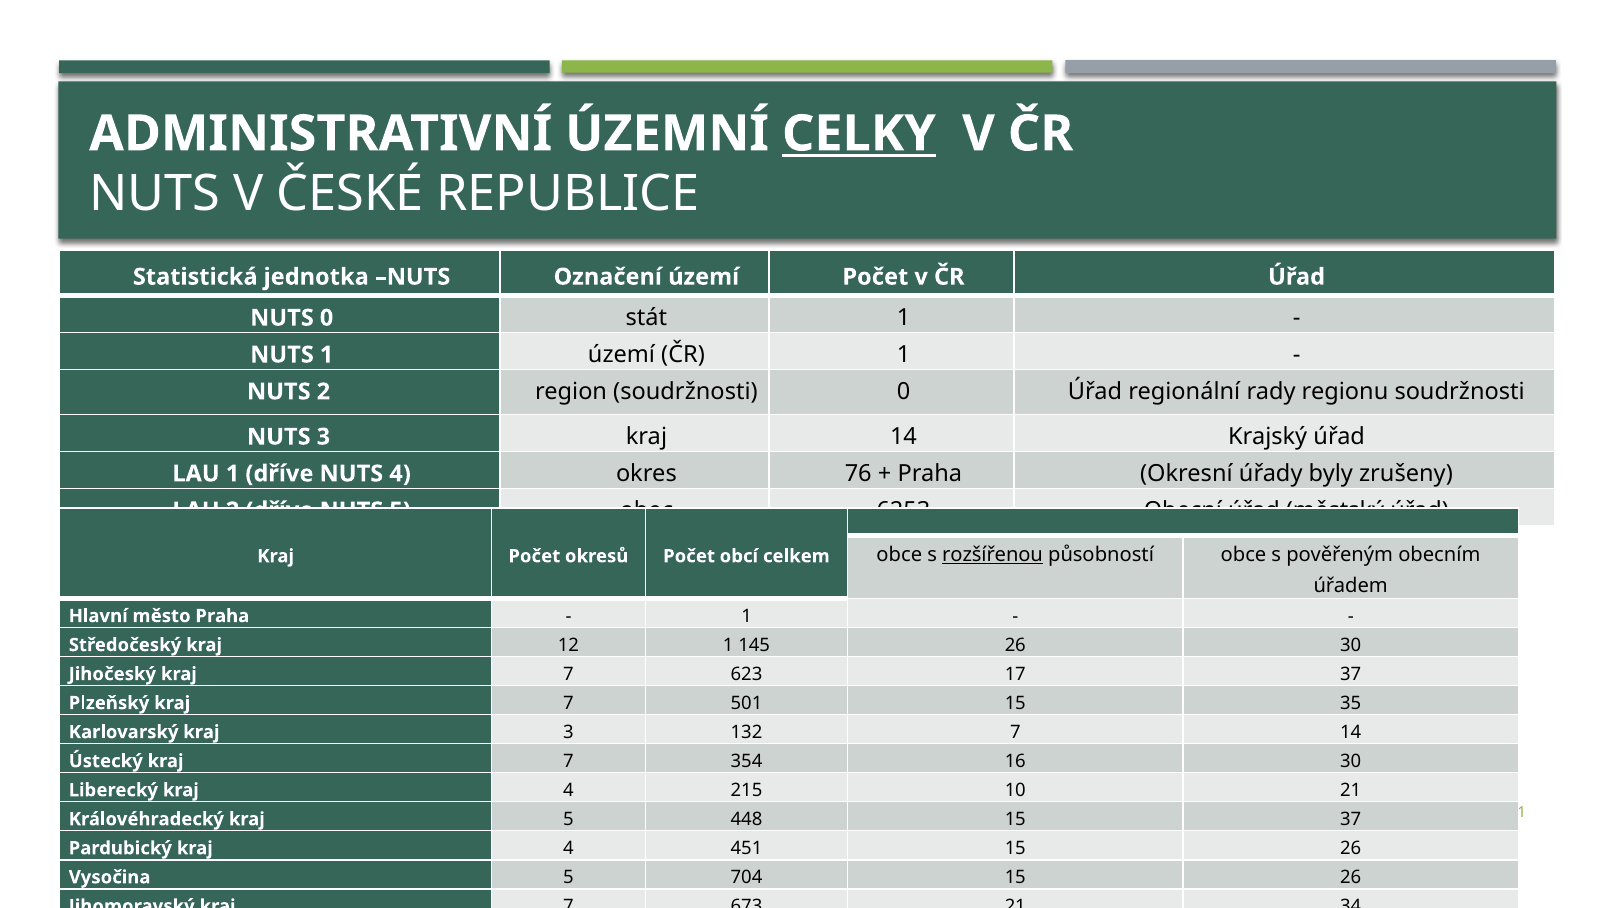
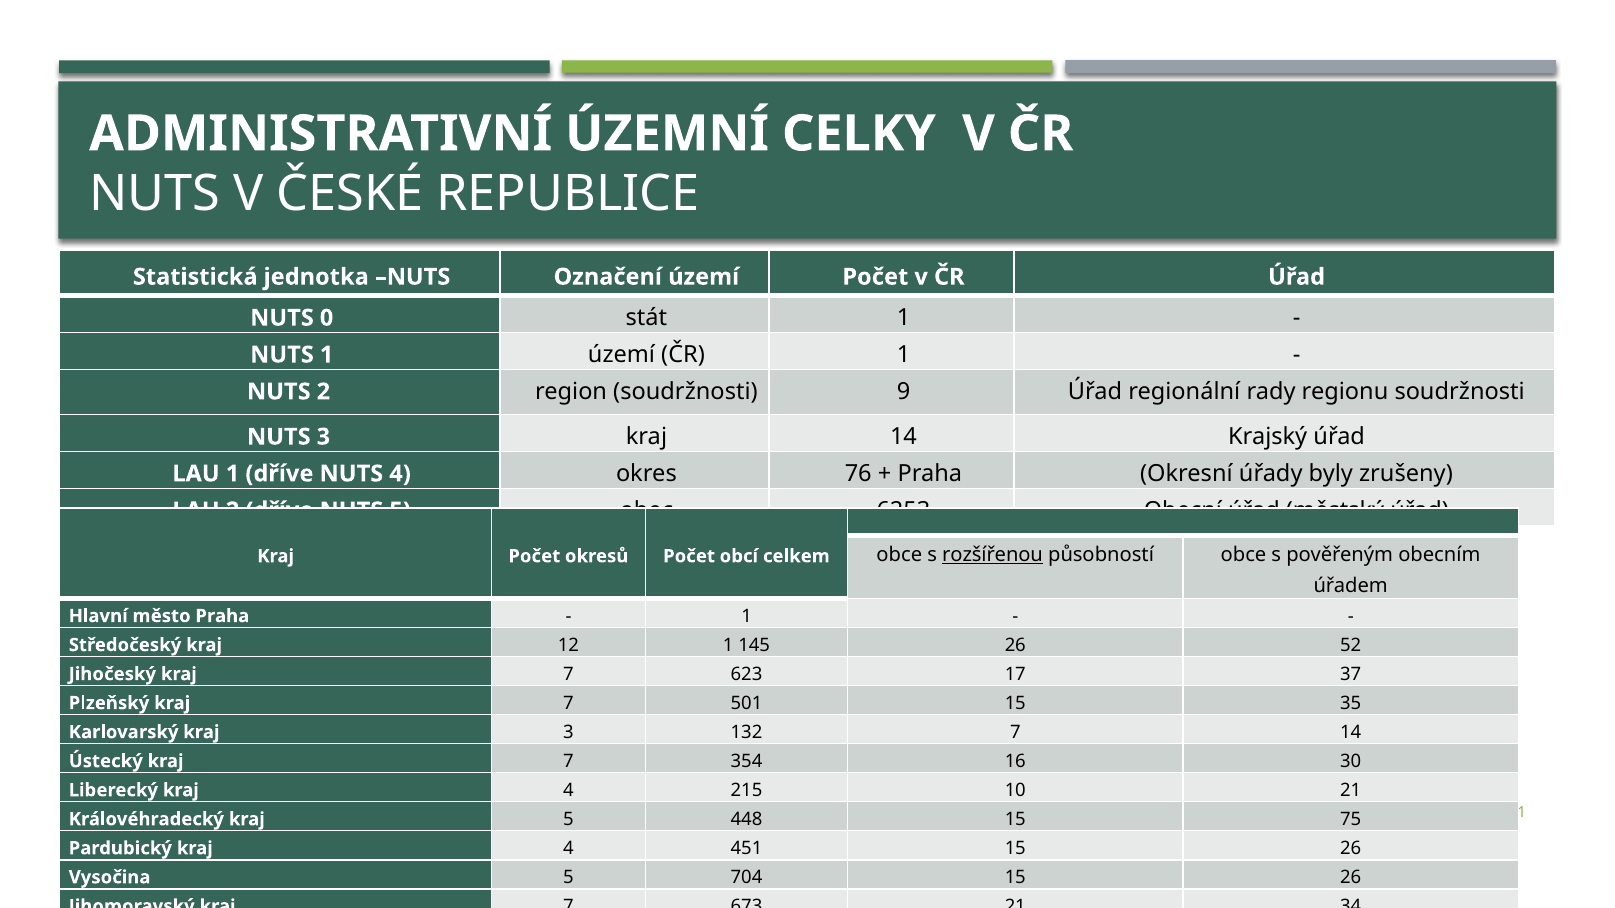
CELKY underline: present -> none
soudržnosti 0: 0 -> 9
26 30: 30 -> 52
15 37: 37 -> 75
